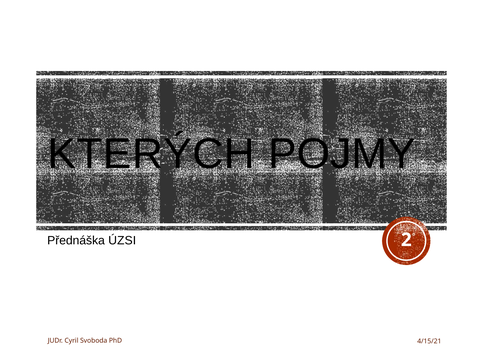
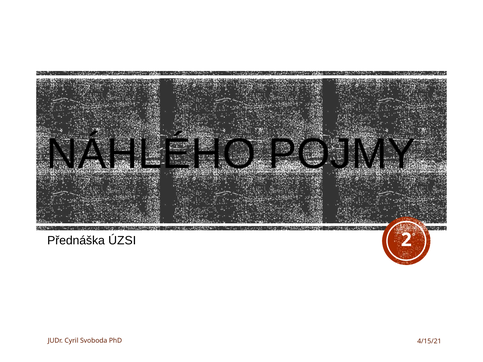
KTERÝCH: KTERÝCH -> NÁHLÉHO
